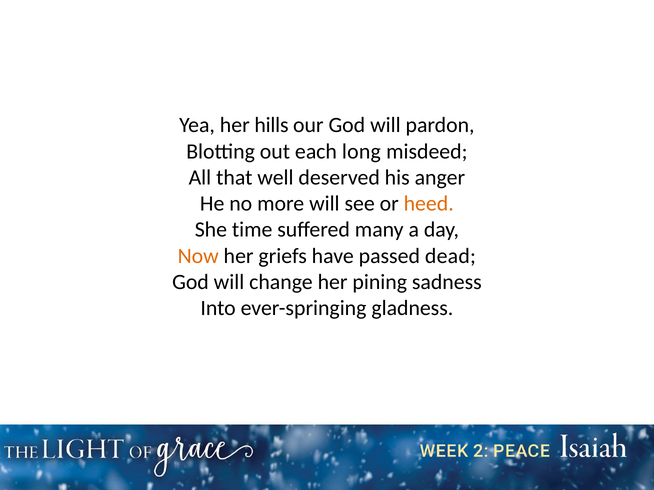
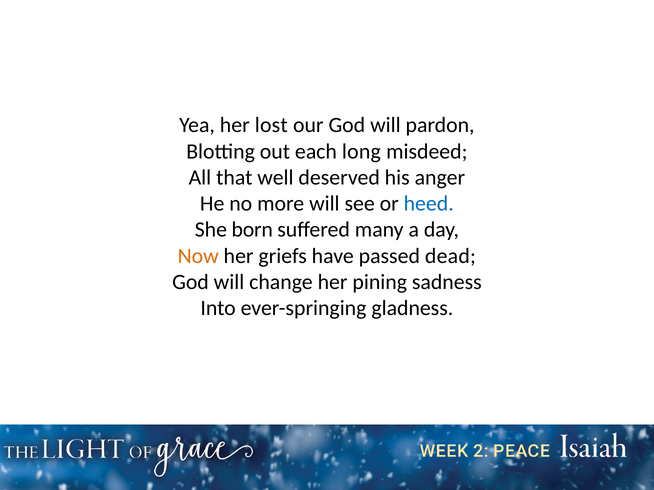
hills: hills -> lost
heed colour: orange -> blue
time: time -> born
